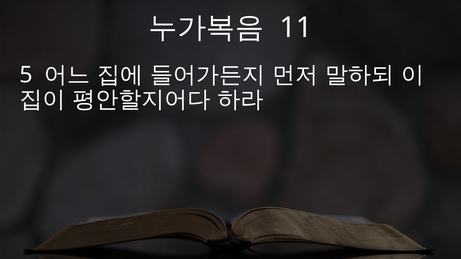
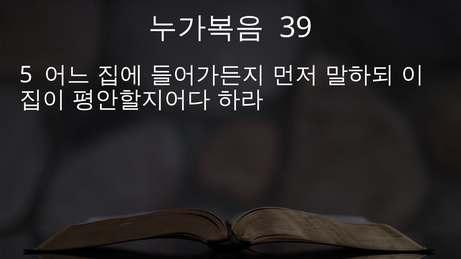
11: 11 -> 39
